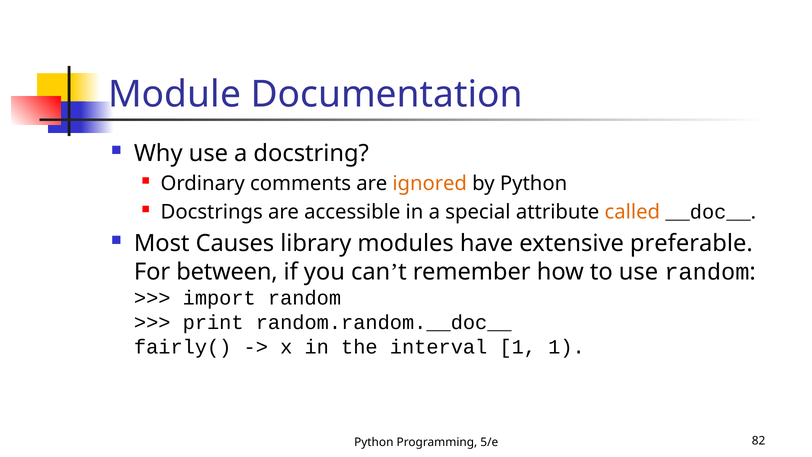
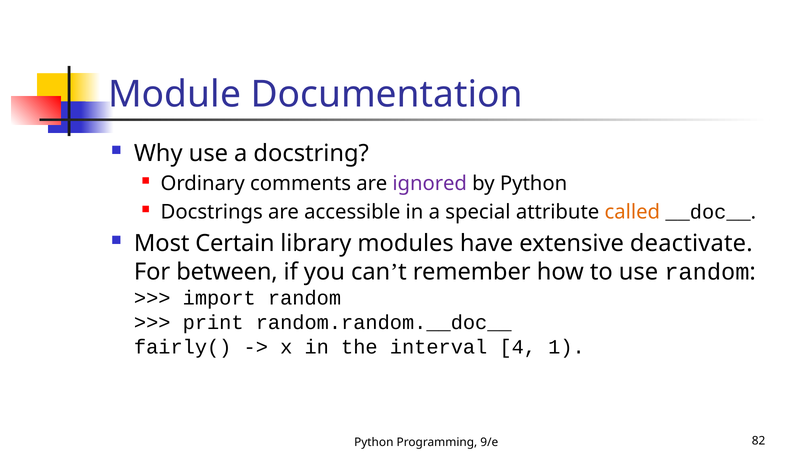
ignored colour: orange -> purple
Causes: Causes -> Certain
preferable: preferable -> deactivate
interval 1: 1 -> 4
5/e: 5/e -> 9/e
